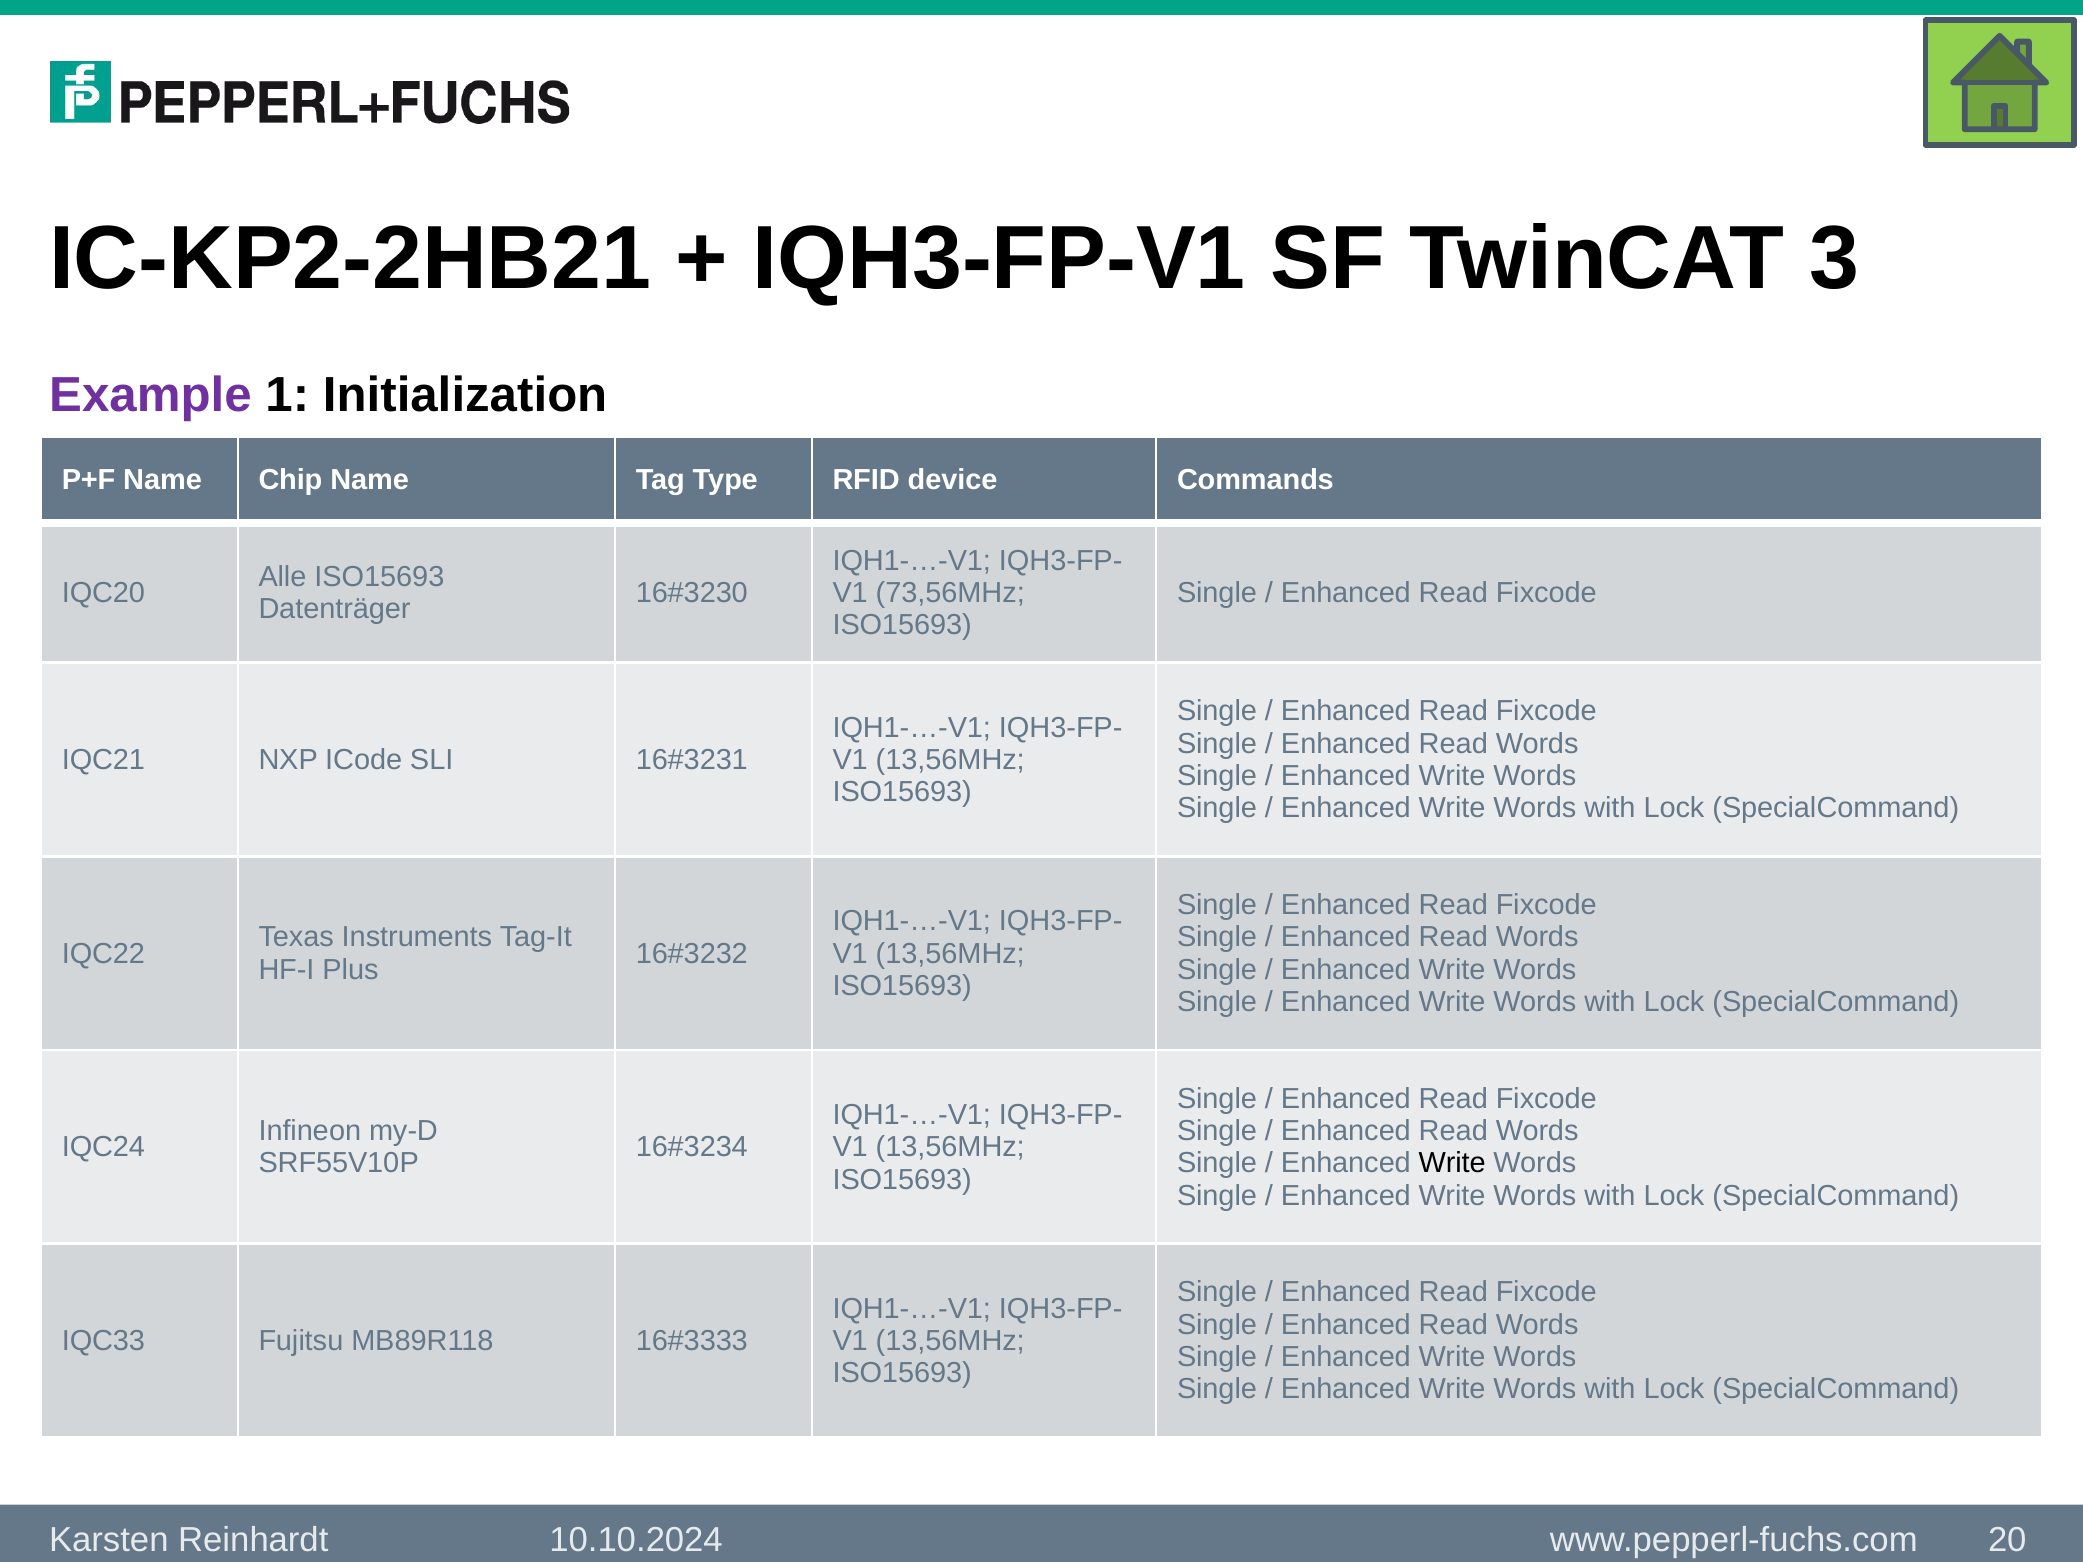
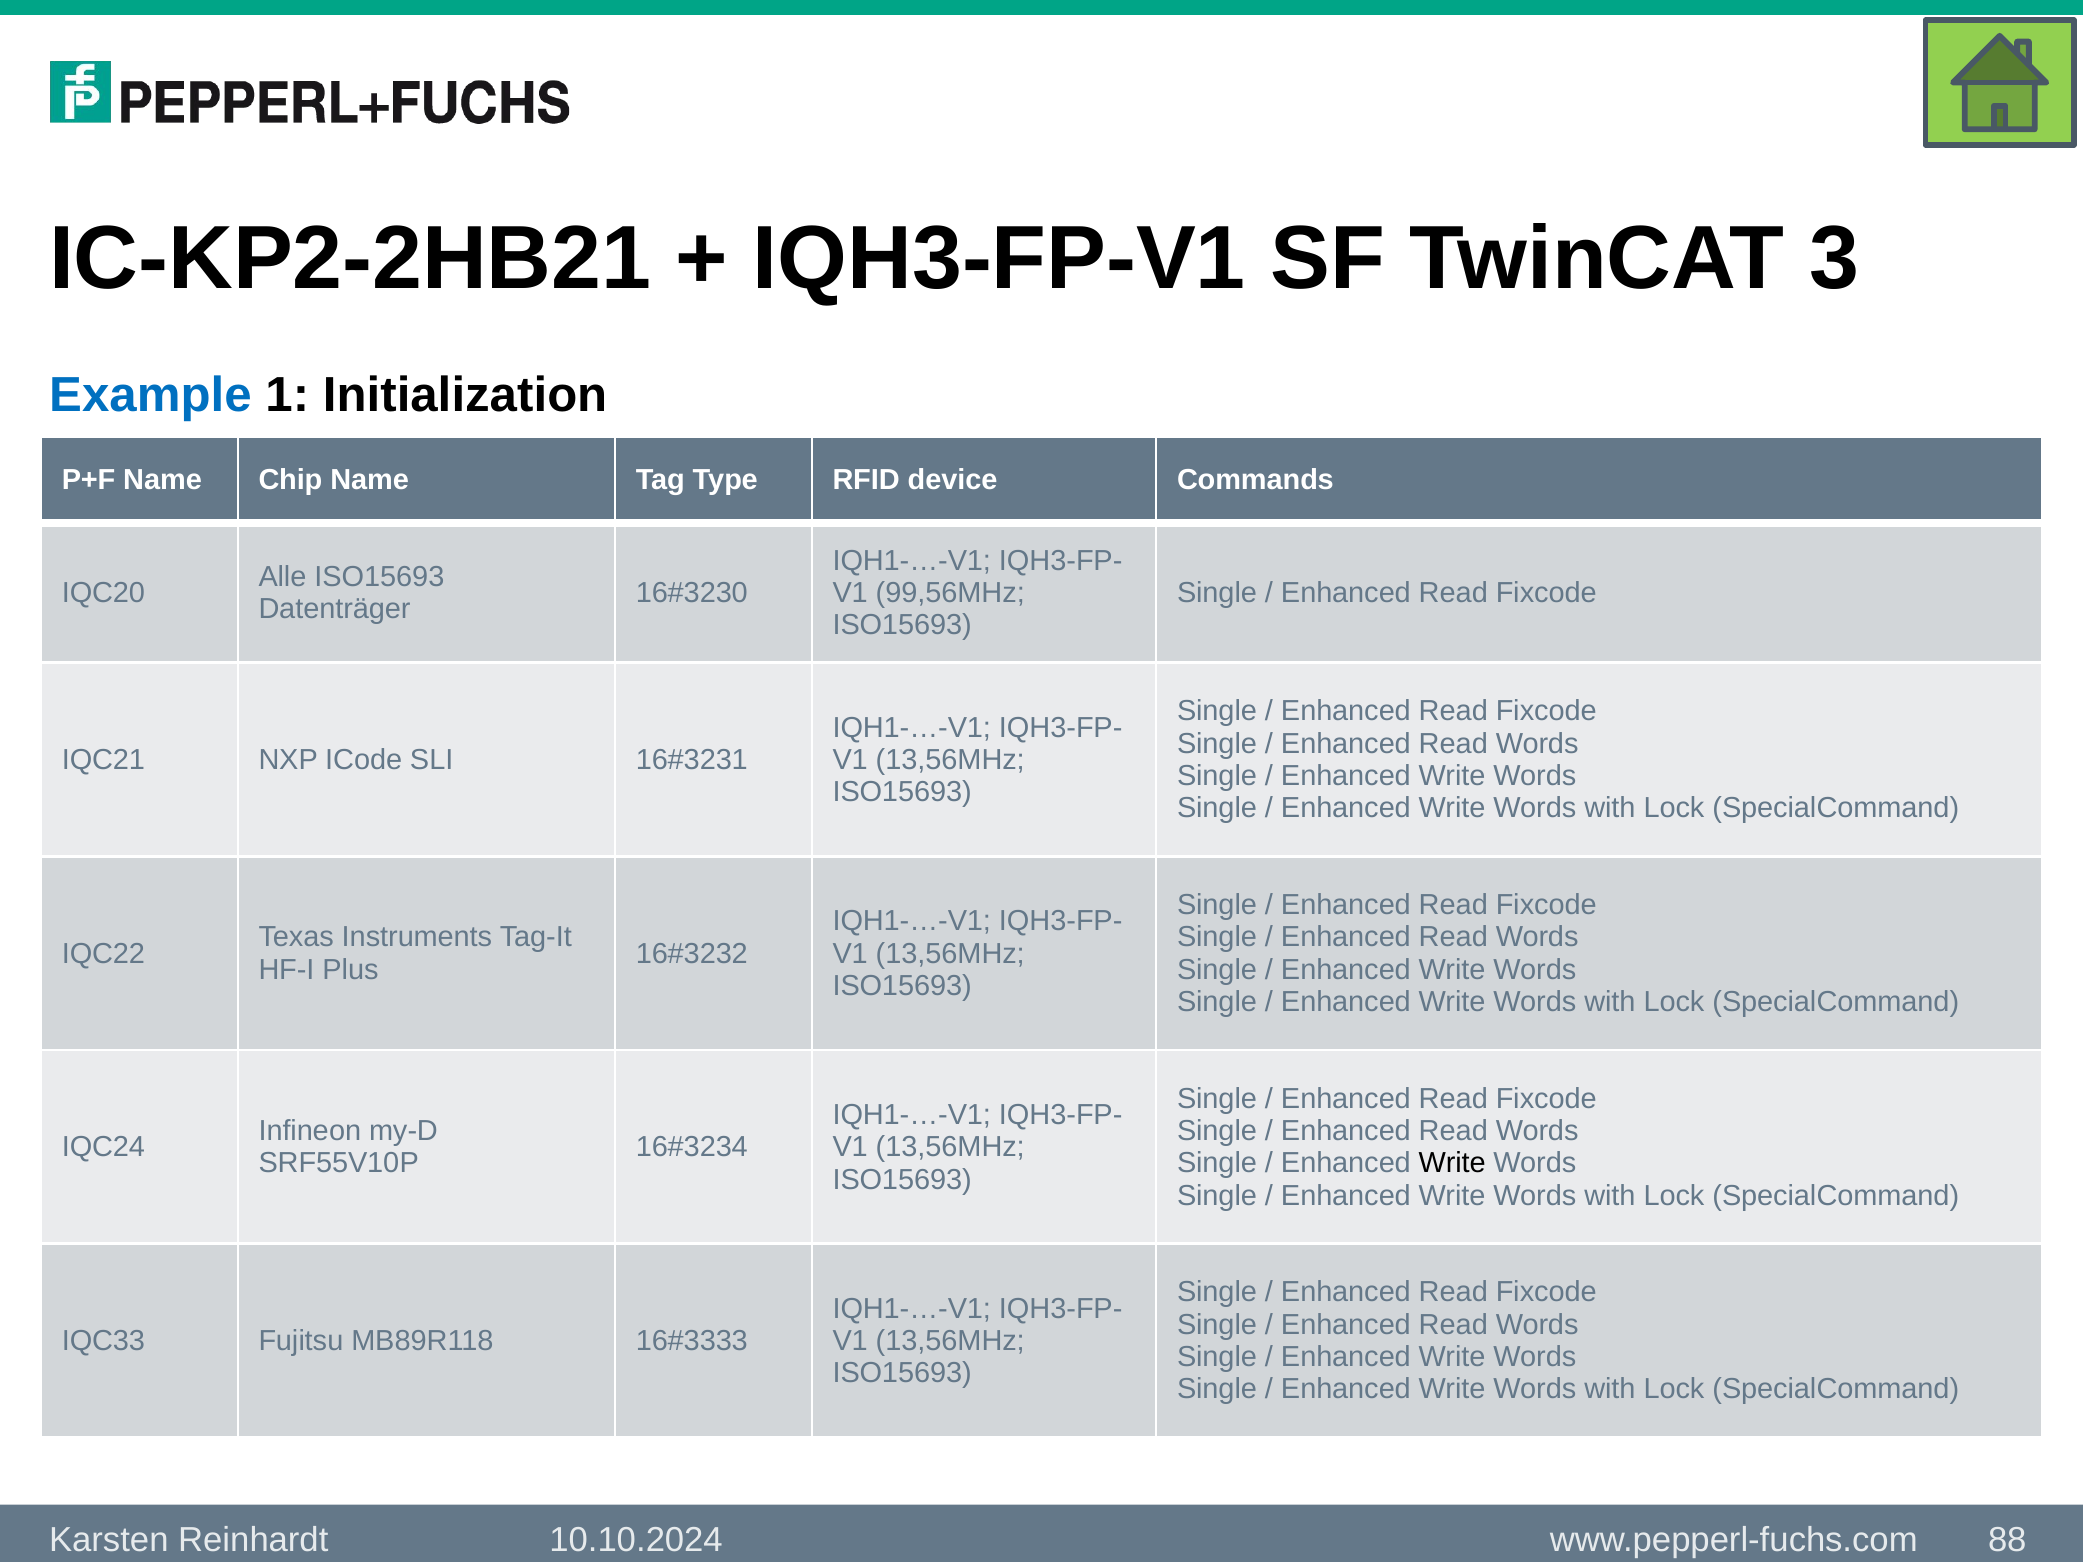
Example colour: purple -> blue
73,56MHz: 73,56MHz -> 99,56MHz
20: 20 -> 88
